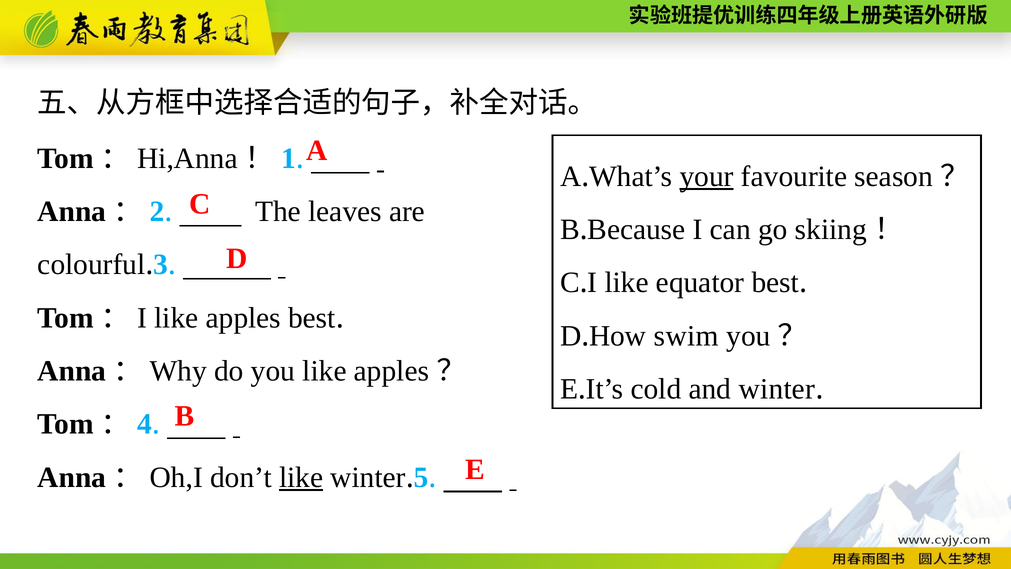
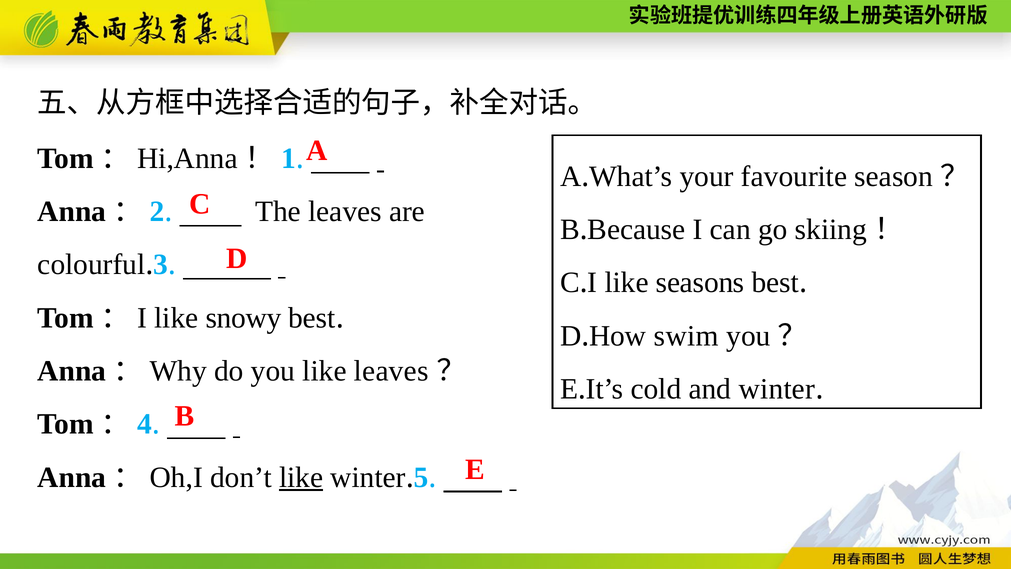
your underline: present -> none
equator: equator -> seasons
I like apples: apples -> snowy
you like apples: apples -> leaves
